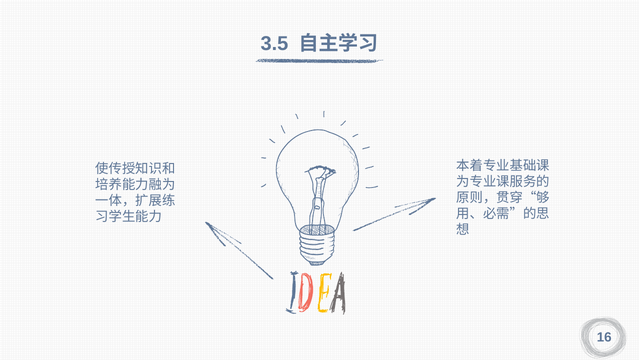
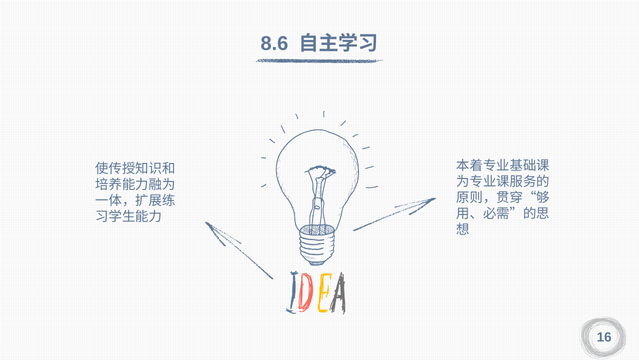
3.5: 3.5 -> 8.6
